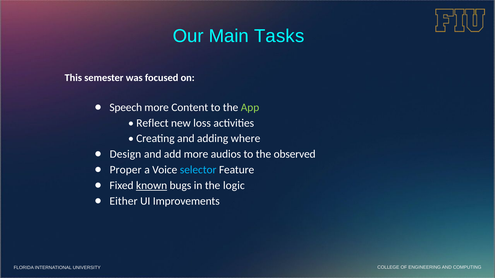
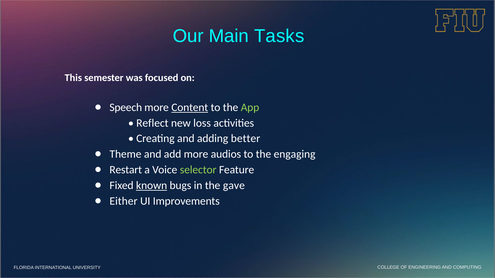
Content underline: none -> present
where: where -> better
Design: Design -> Theme
observed: observed -> engaging
Proper: Proper -> Restart
selector colour: light blue -> light green
logic: logic -> gave
